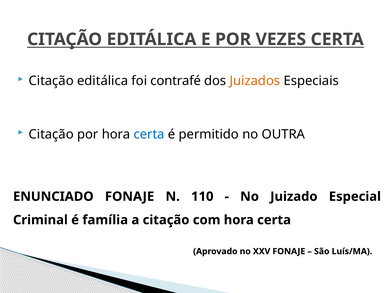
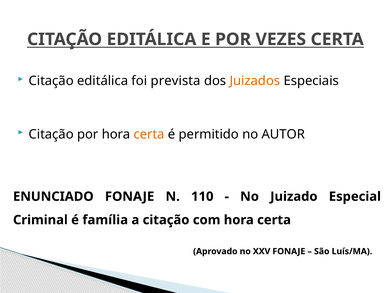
contrafé: contrafé -> prevista
certa at (149, 134) colour: blue -> orange
OUTRA: OUTRA -> AUTOR
